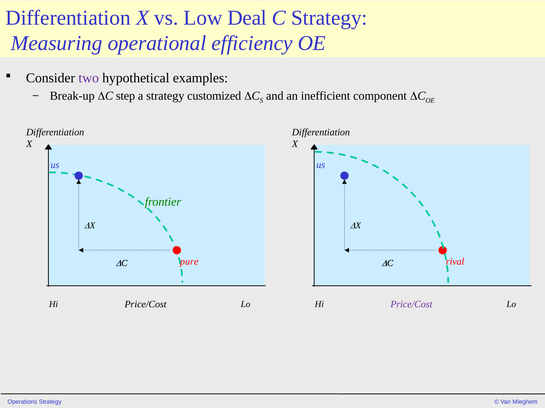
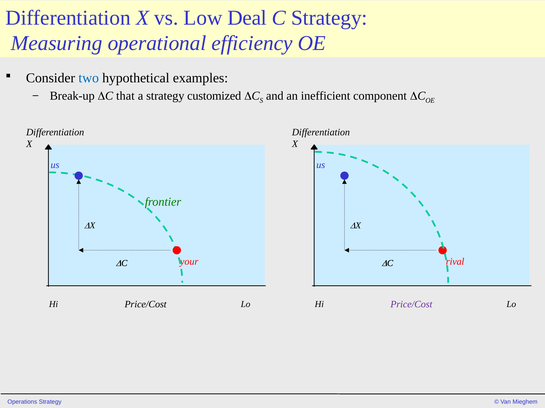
two colour: purple -> blue
step: step -> that
pure: pure -> your
